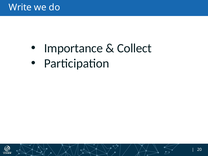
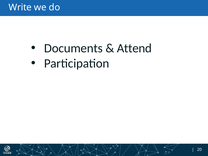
Importance: Importance -> Documents
Collect: Collect -> Attend
